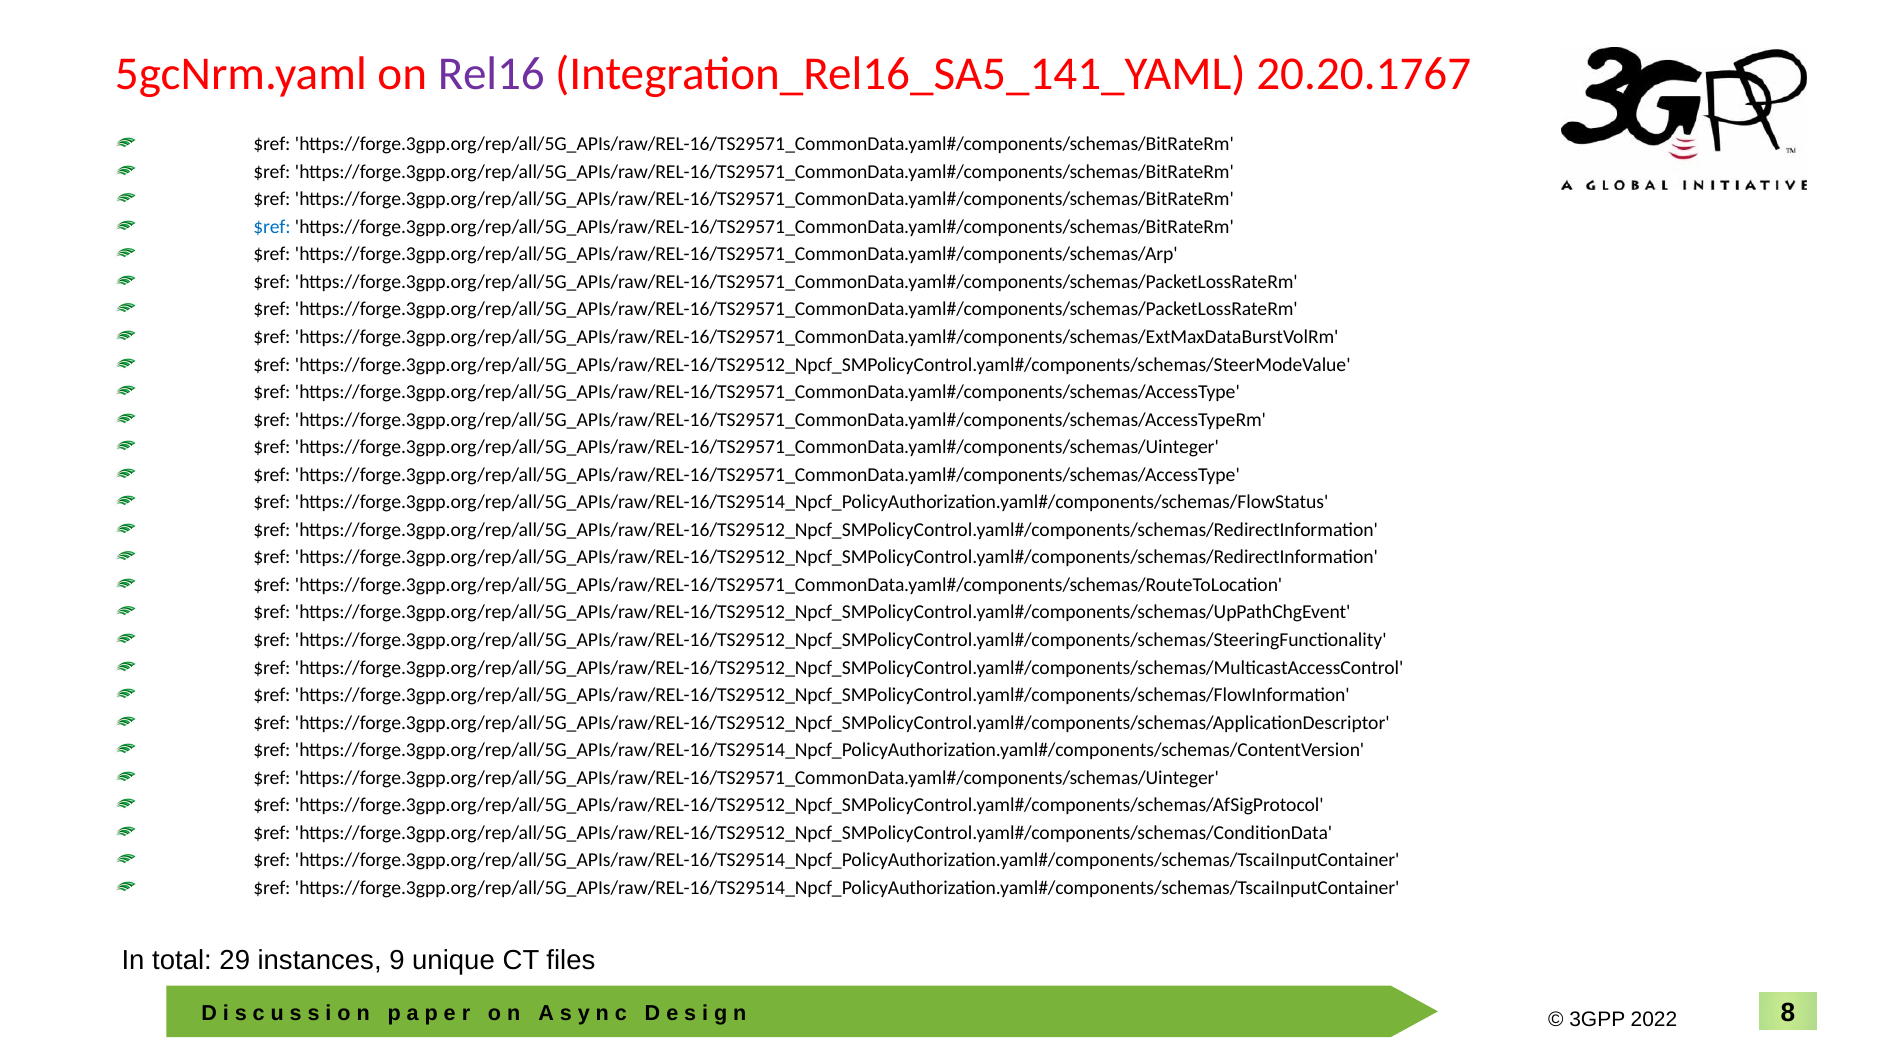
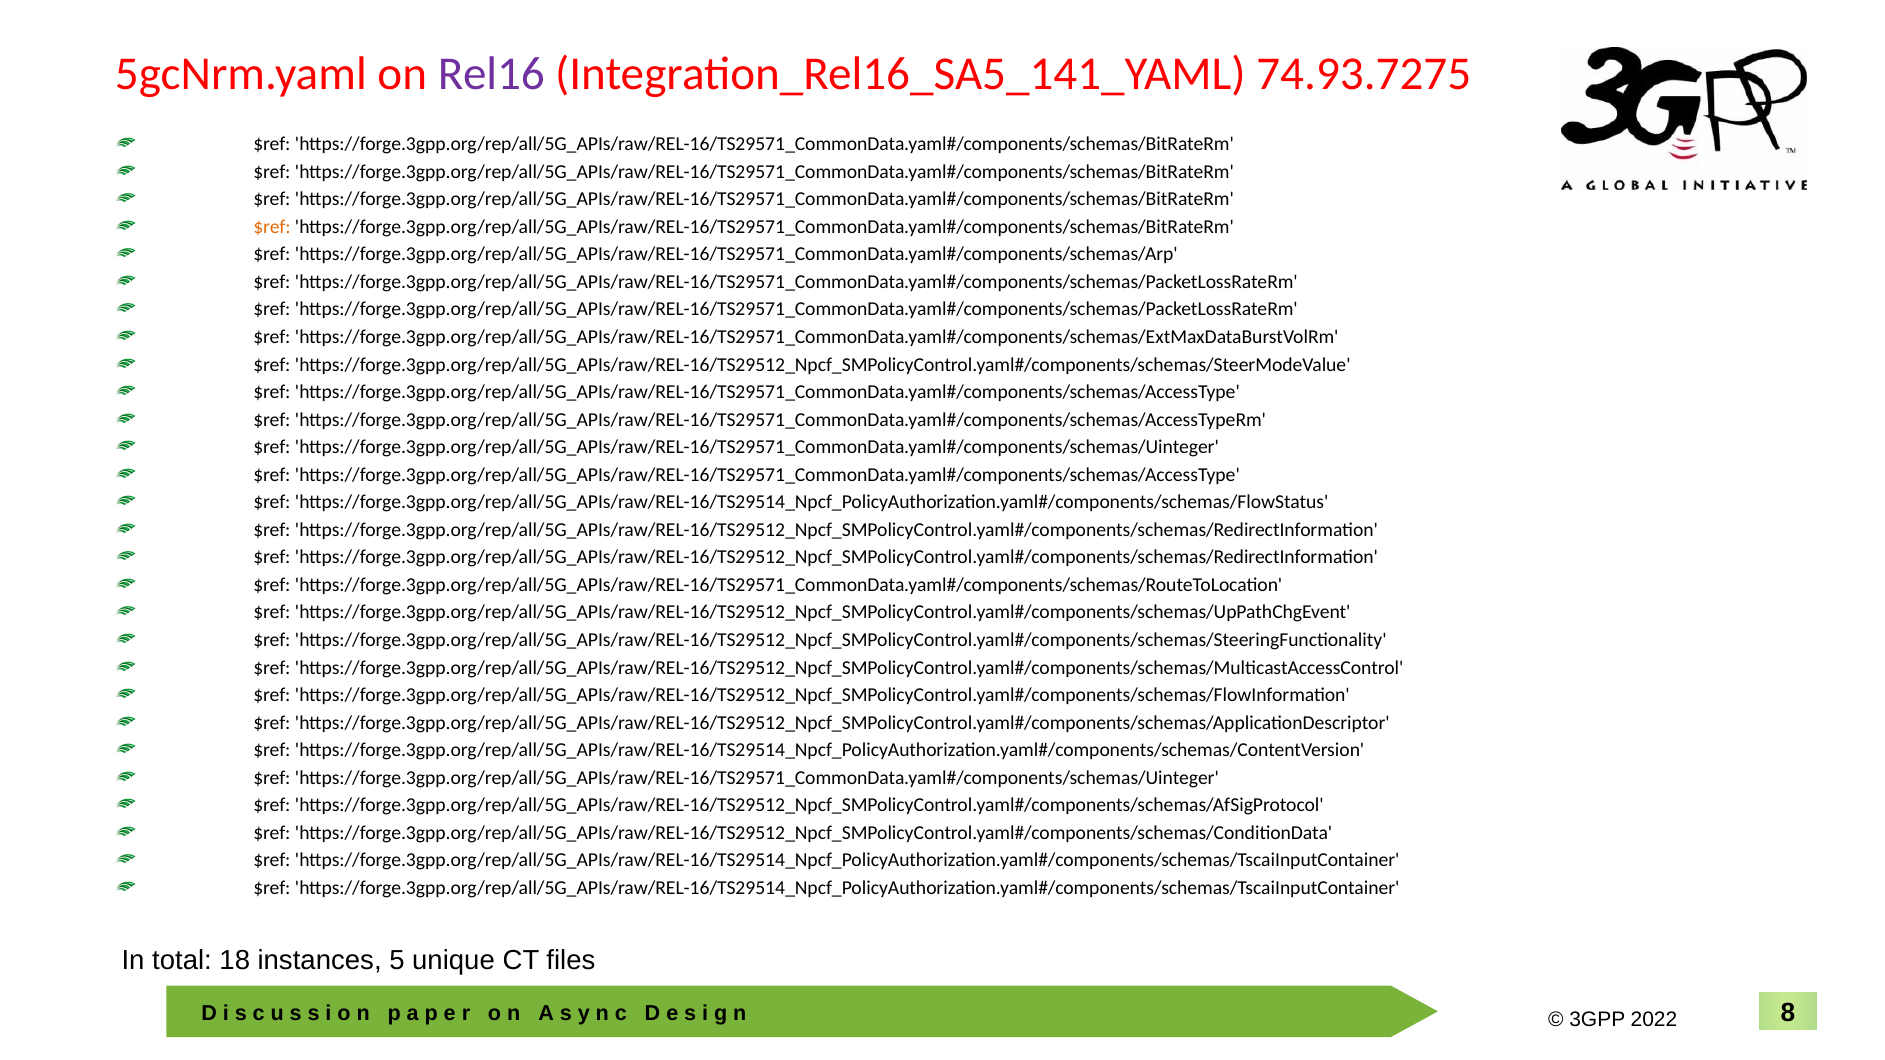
20.20.1767: 20.20.1767 -> 74.93.7275
$ref at (272, 227) colour: blue -> orange
29: 29 -> 18
9: 9 -> 5
